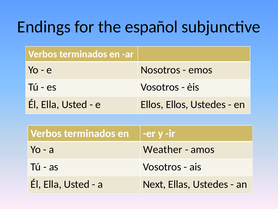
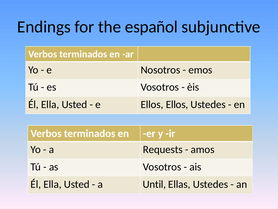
Weather: Weather -> Requests
Next: Next -> Until
